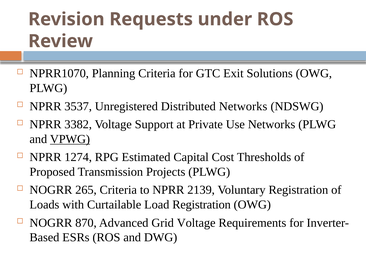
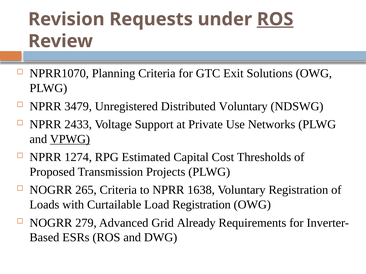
ROS at (275, 19) underline: none -> present
3537: 3537 -> 3479
Distributed Networks: Networks -> Voluntary
3382: 3382 -> 2433
2139: 2139 -> 1638
870: 870 -> 279
Grid Voltage: Voltage -> Already
